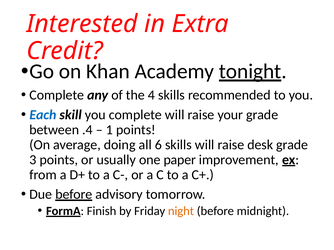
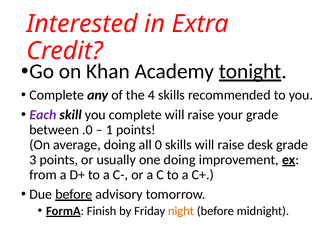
Each colour: blue -> purple
.4: .4 -> .0
6: 6 -> 0
one paper: paper -> doing
